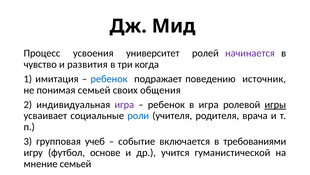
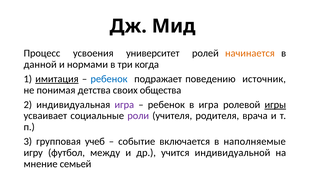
начинается colour: purple -> orange
чувство: чувство -> данной
развития: развития -> нормами
имитация underline: none -> present
понимая семьей: семьей -> детства
общения: общения -> общества
роли colour: blue -> purple
требованиями: требованиями -> наполняемые
основе: основе -> между
гуманистической: гуманистической -> индивидуальной
